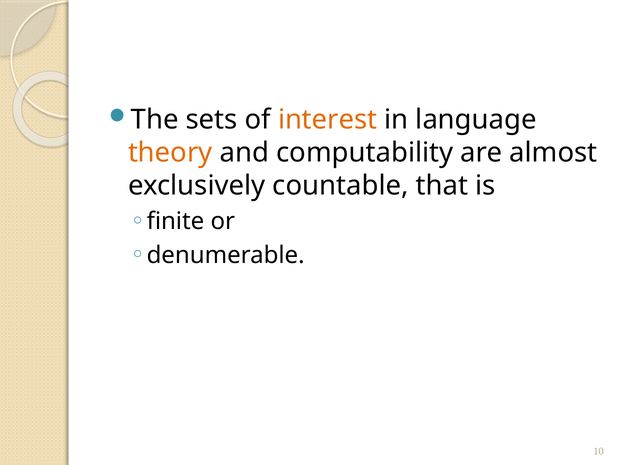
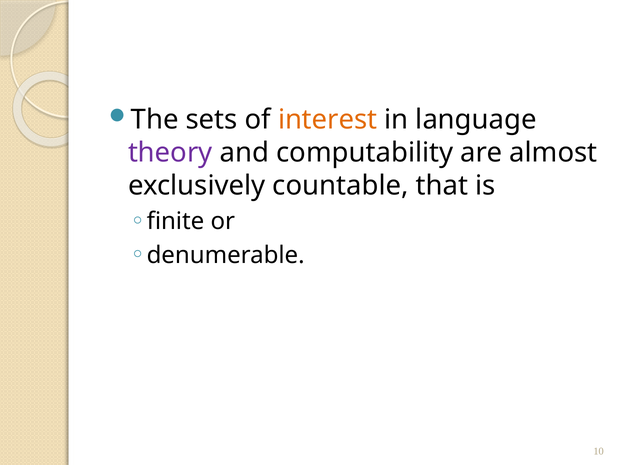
theory colour: orange -> purple
